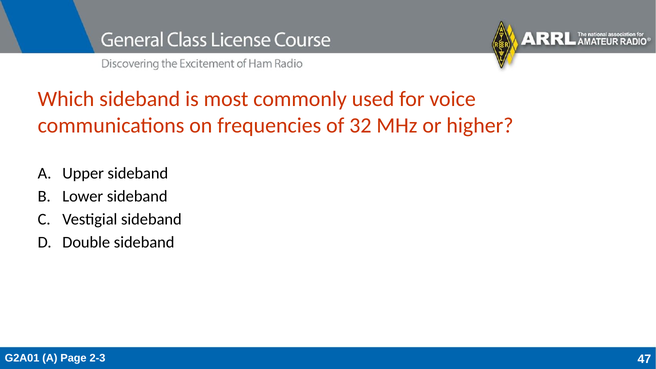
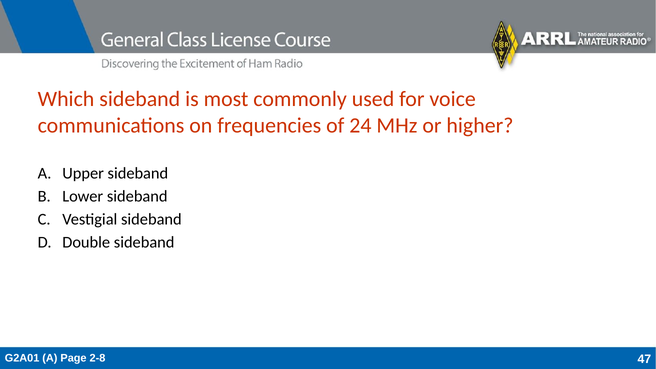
32: 32 -> 24
2-3: 2-3 -> 2-8
